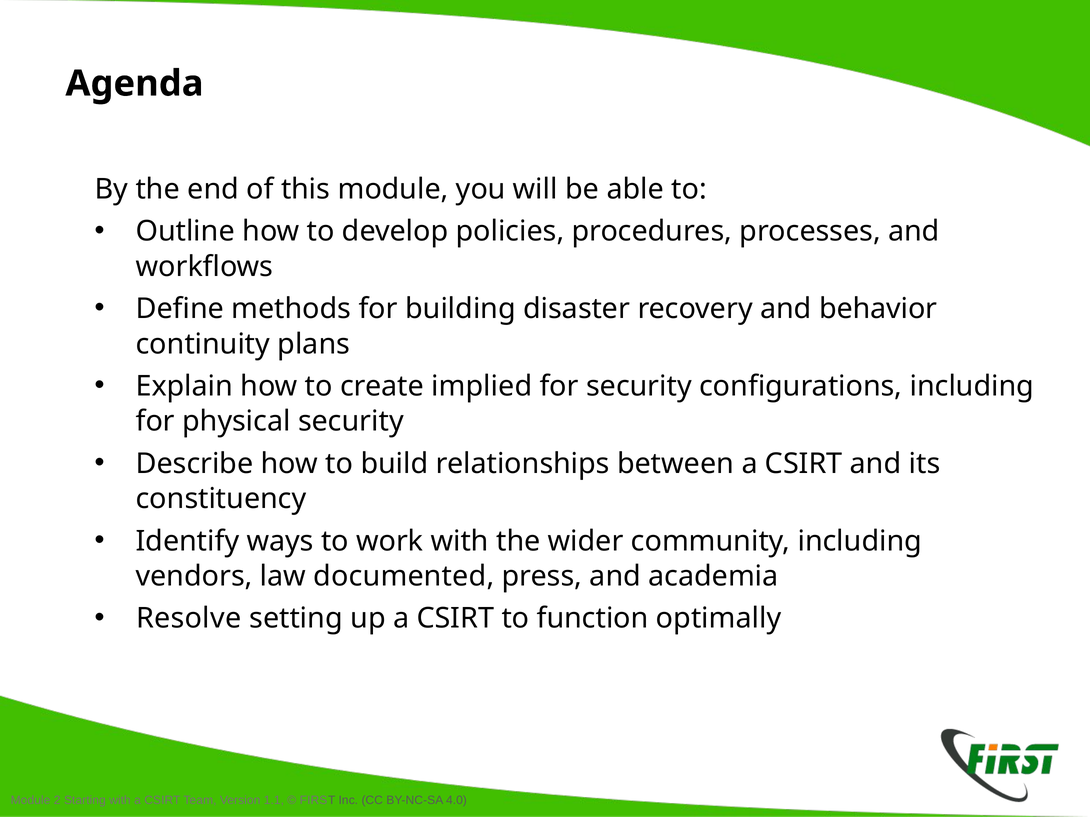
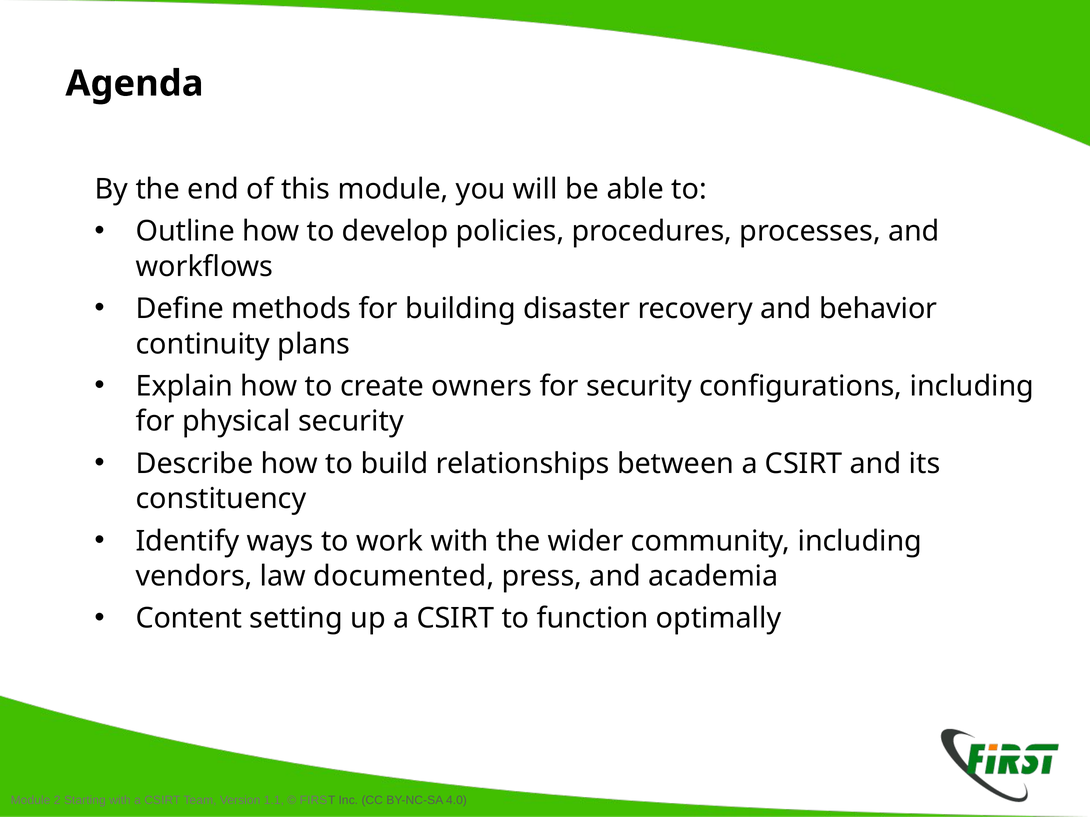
implied: implied -> owners
Resolve: Resolve -> Content
